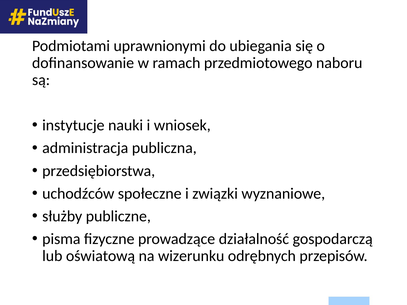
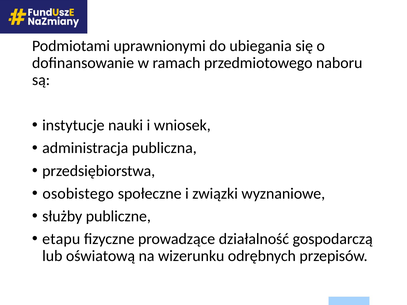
uchodźców: uchodźców -> osobistego
pisma: pisma -> etapu
